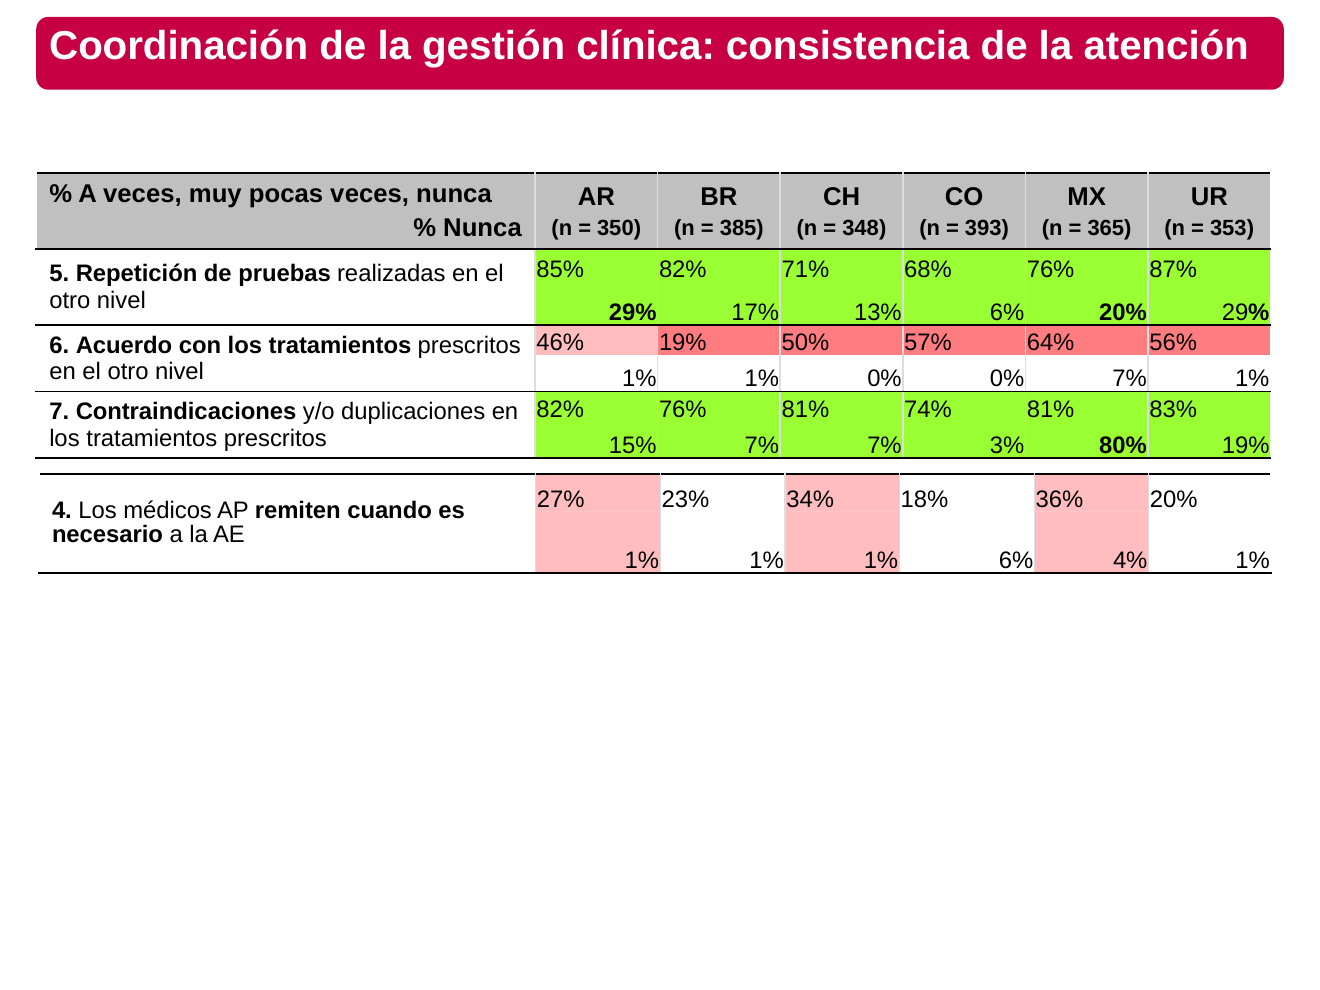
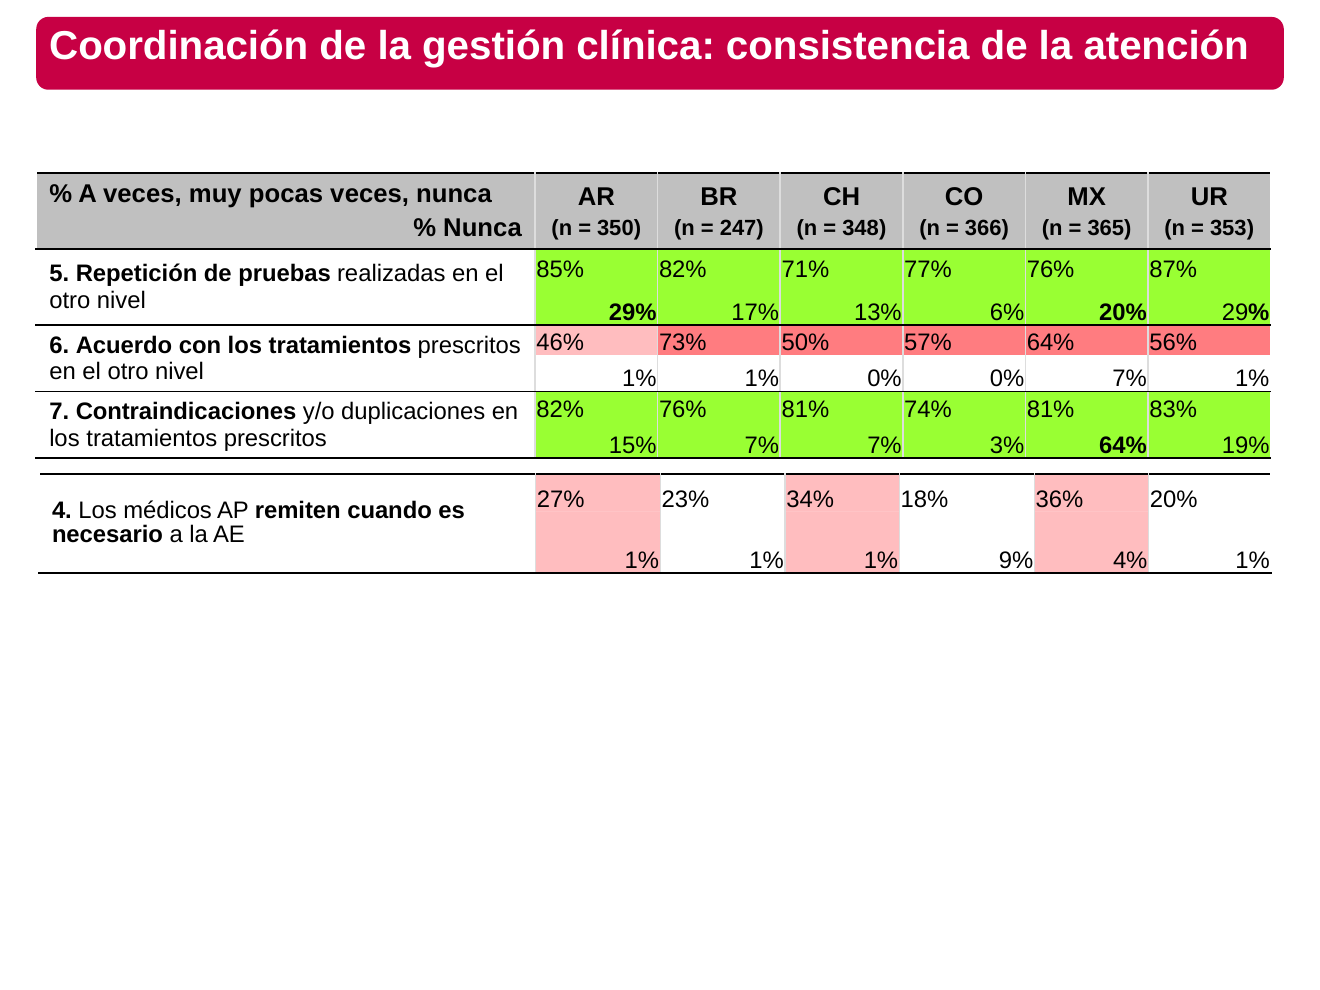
385: 385 -> 247
393: 393 -> 366
68%: 68% -> 77%
46% 19%: 19% -> 73%
3% 80%: 80% -> 64%
1% 6%: 6% -> 9%
